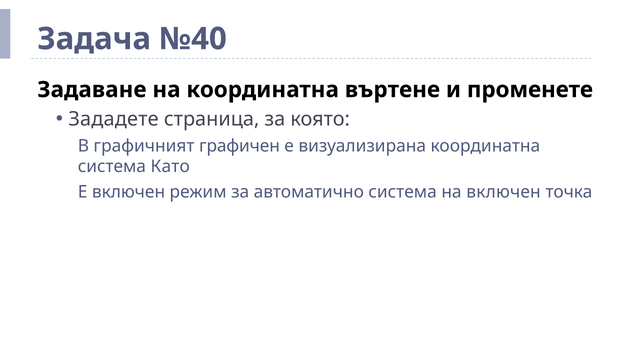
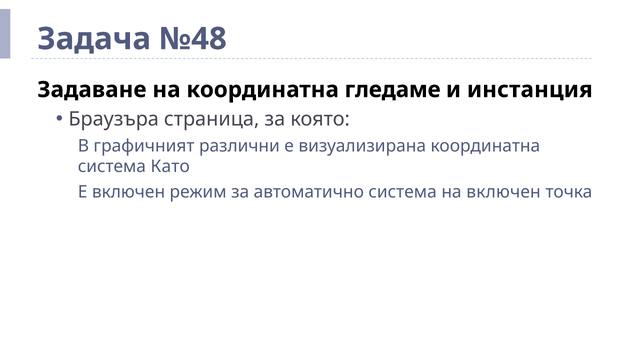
№40: №40 -> №48
въртене: въртене -> гледаме
променете: променете -> инстанция
Зададете: Зададете -> Браузъра
графичен: графичен -> различни
